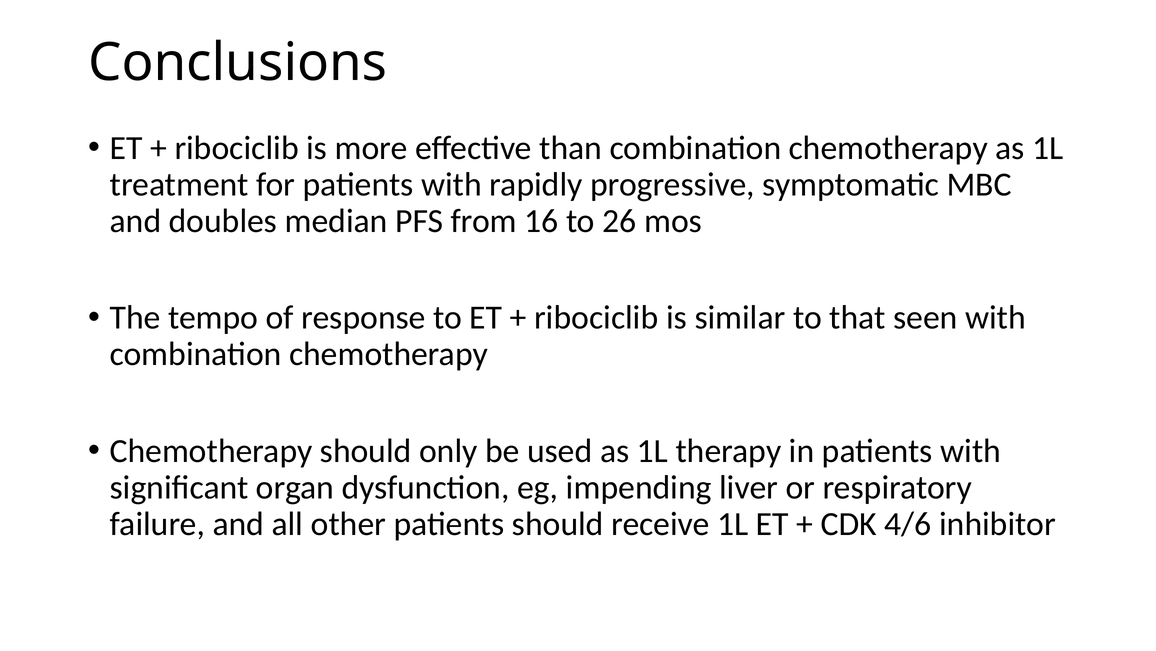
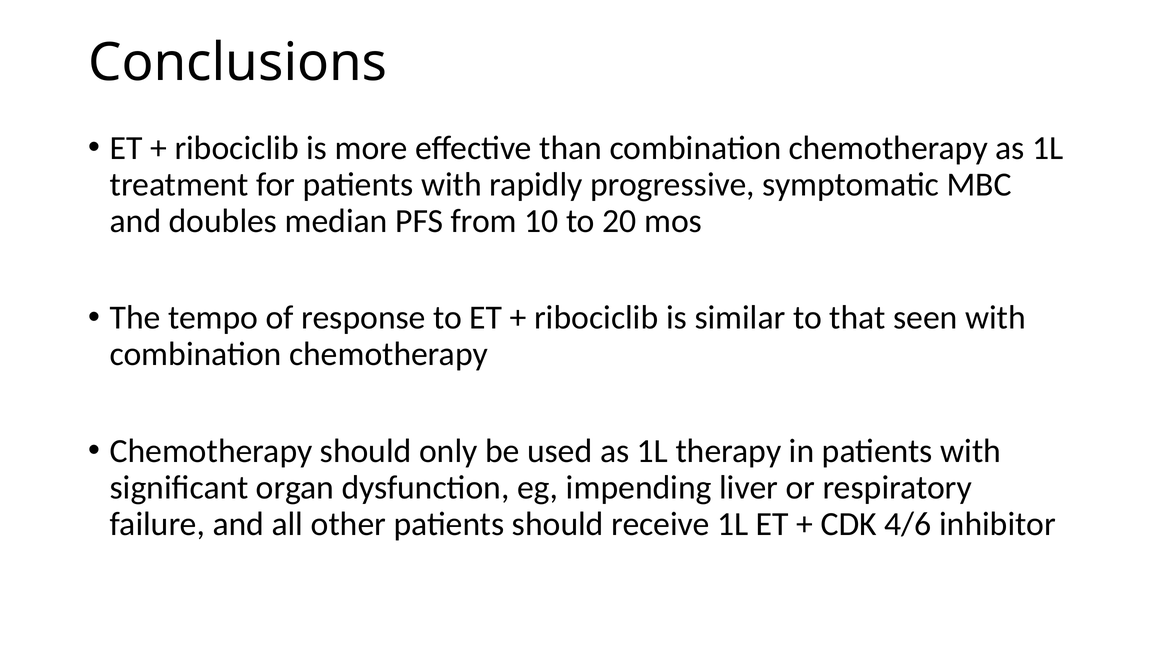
16: 16 -> 10
26: 26 -> 20
